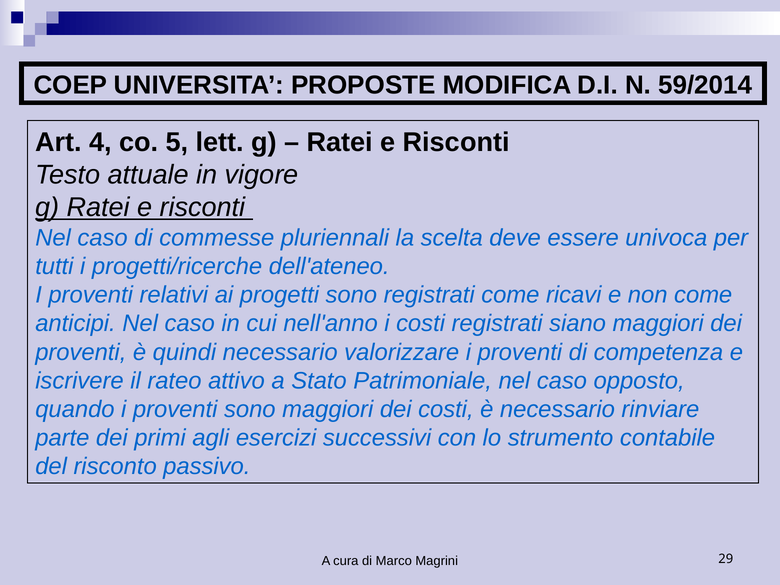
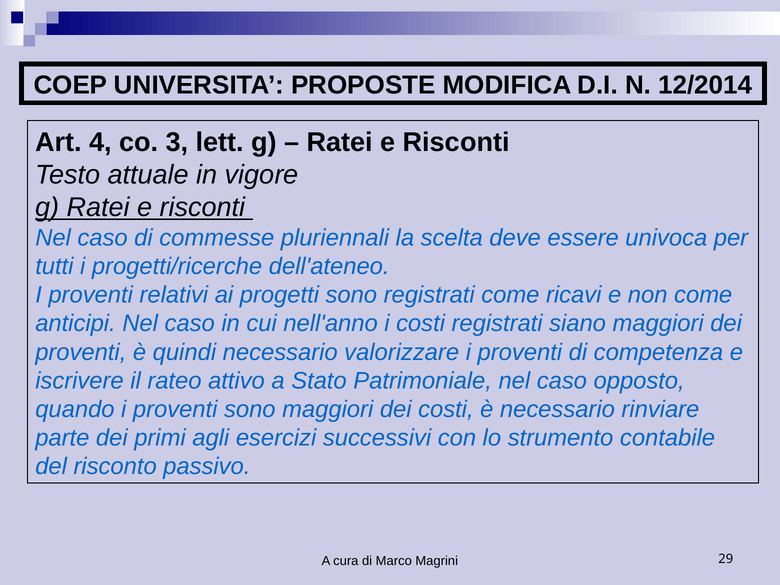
59/2014: 59/2014 -> 12/2014
5: 5 -> 3
